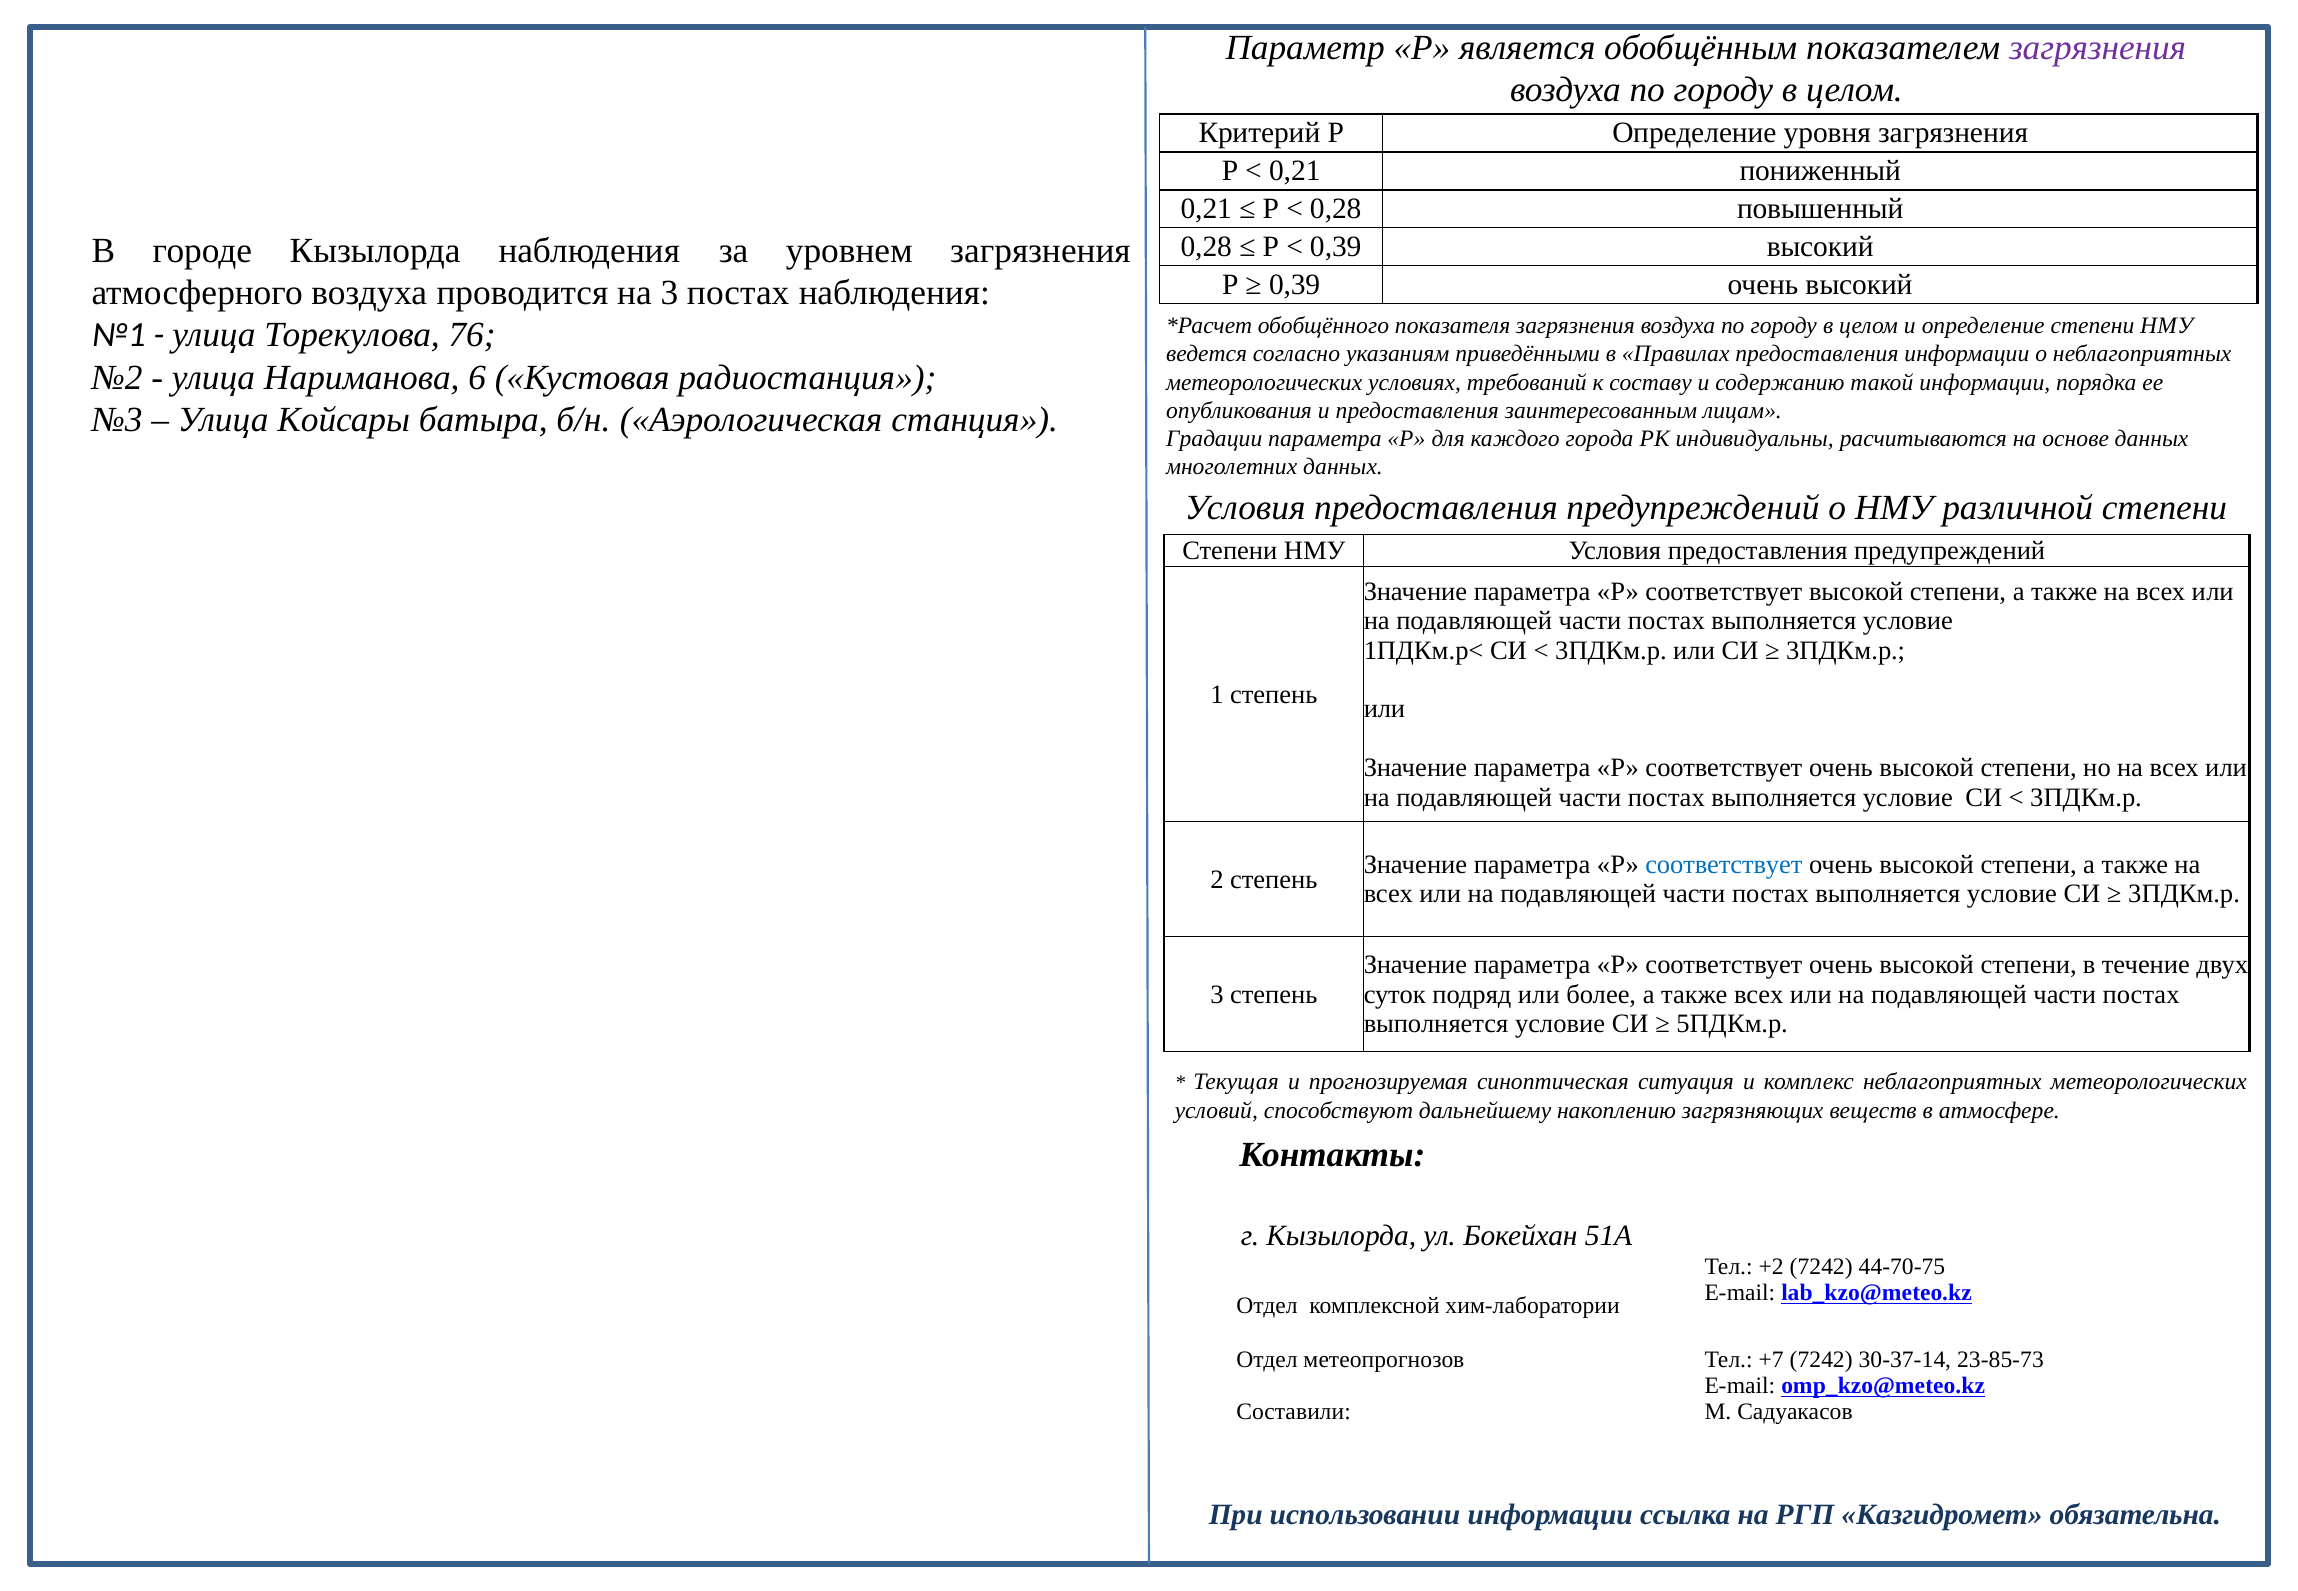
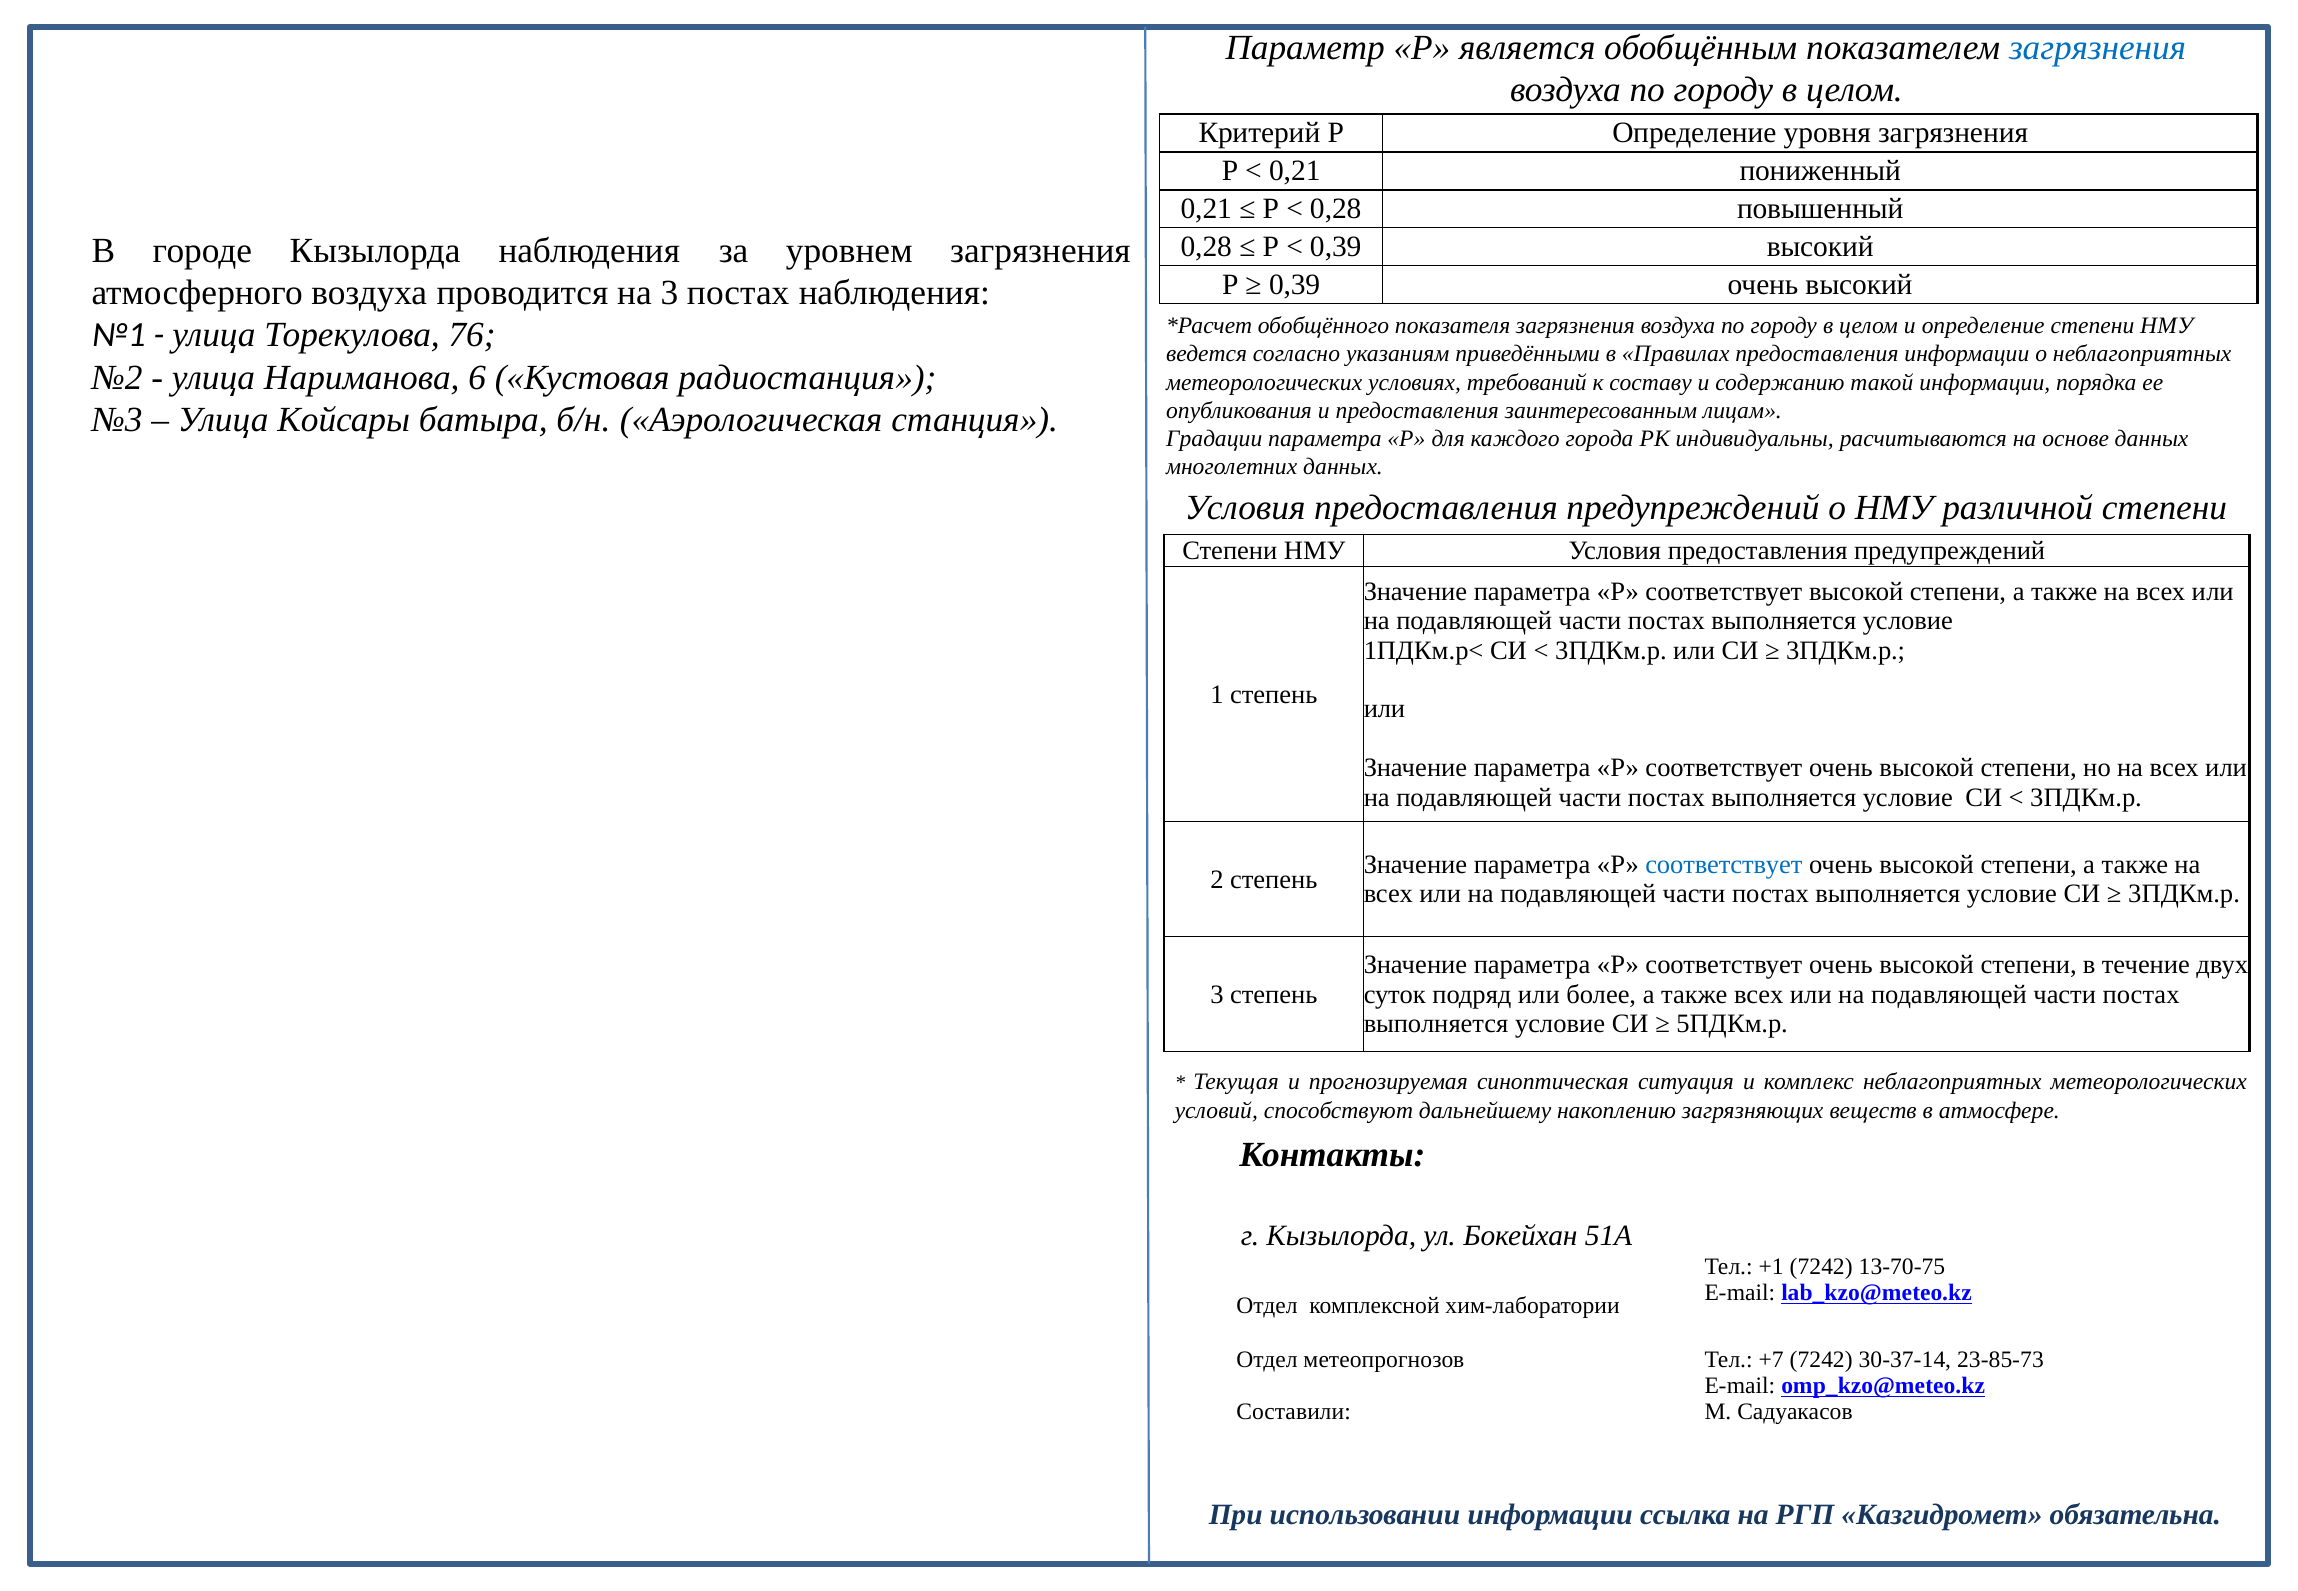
загрязнения at (2098, 48) colour: purple -> blue
+2: +2 -> +1
44-70-75: 44-70-75 -> 13-70-75
